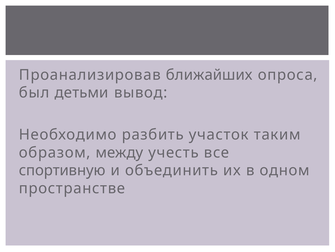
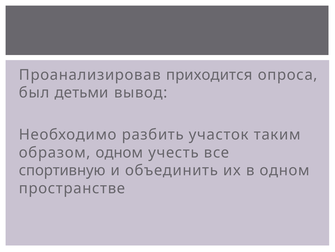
ближайших: ближайших -> приходится
образом между: между -> одном
